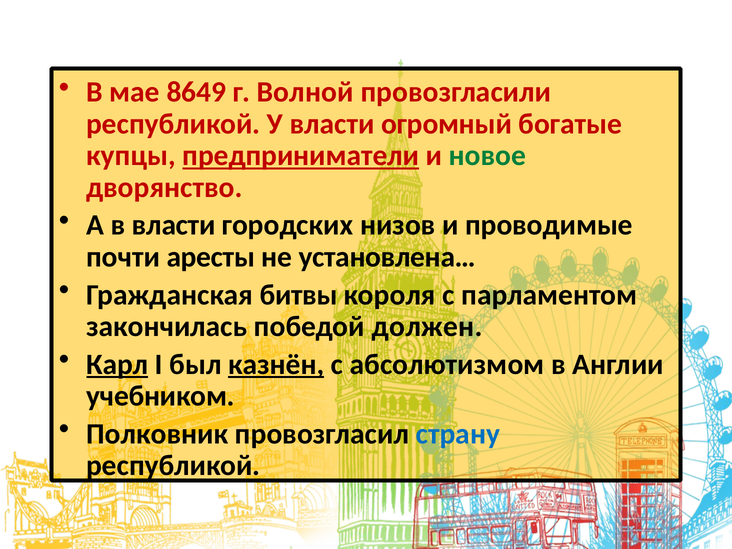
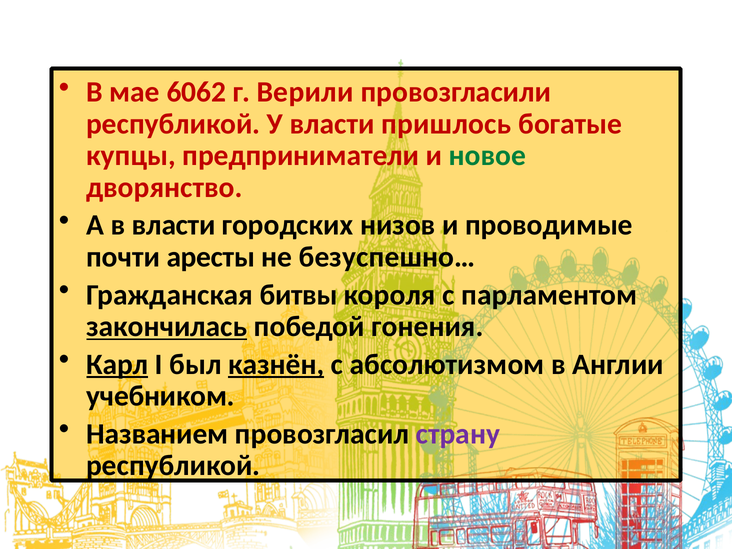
8649: 8649 -> 6062
Волной: Волной -> Верили
огромный: огромный -> пришлось
предприниматели underline: present -> none
установлена…: установлена… -> безуспешно…
закончилась underline: none -> present
должен: должен -> гонения
Полковник: Полковник -> Названием
страну colour: blue -> purple
